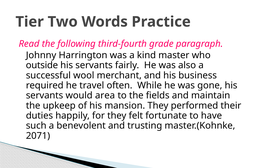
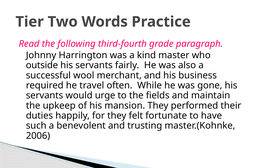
area: area -> urge
2071: 2071 -> 2006
